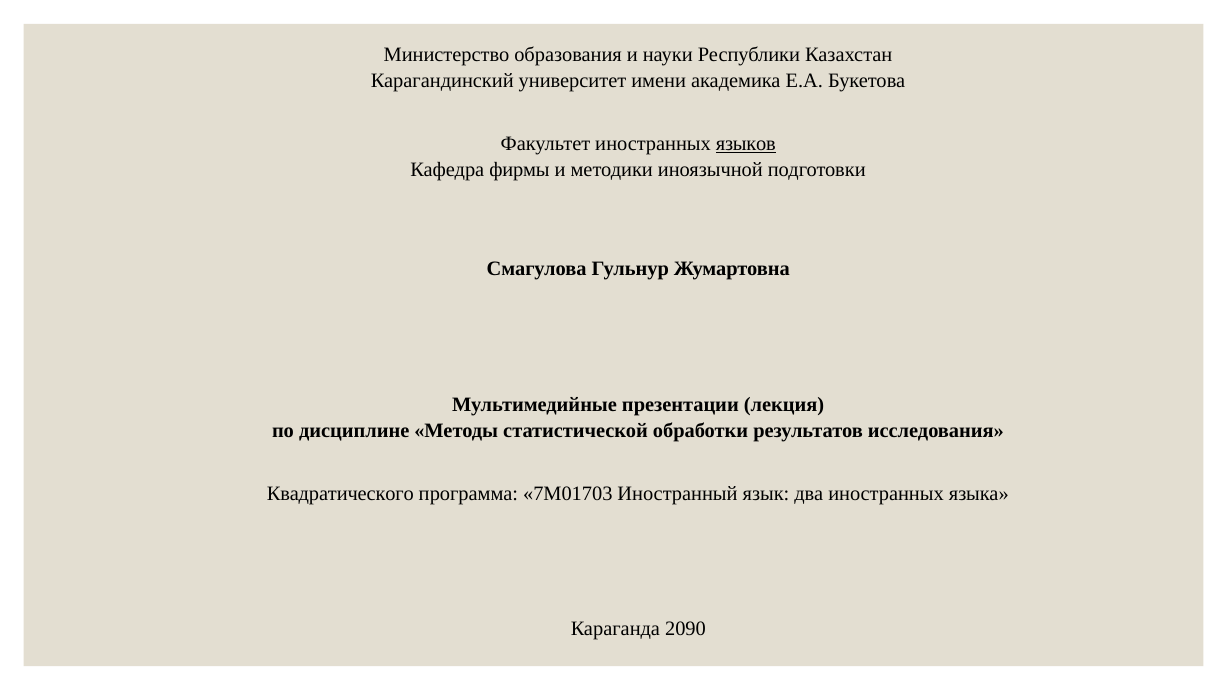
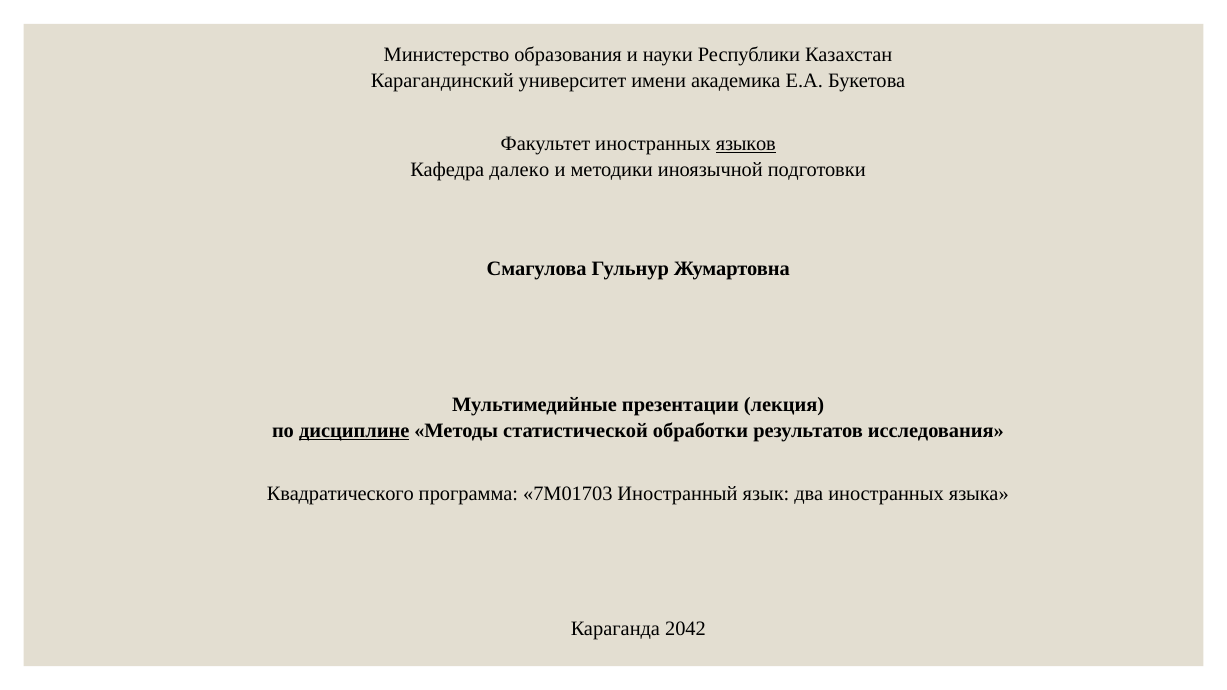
фирмы: фирмы -> далеко
дисциплине underline: none -> present
2090: 2090 -> 2042
